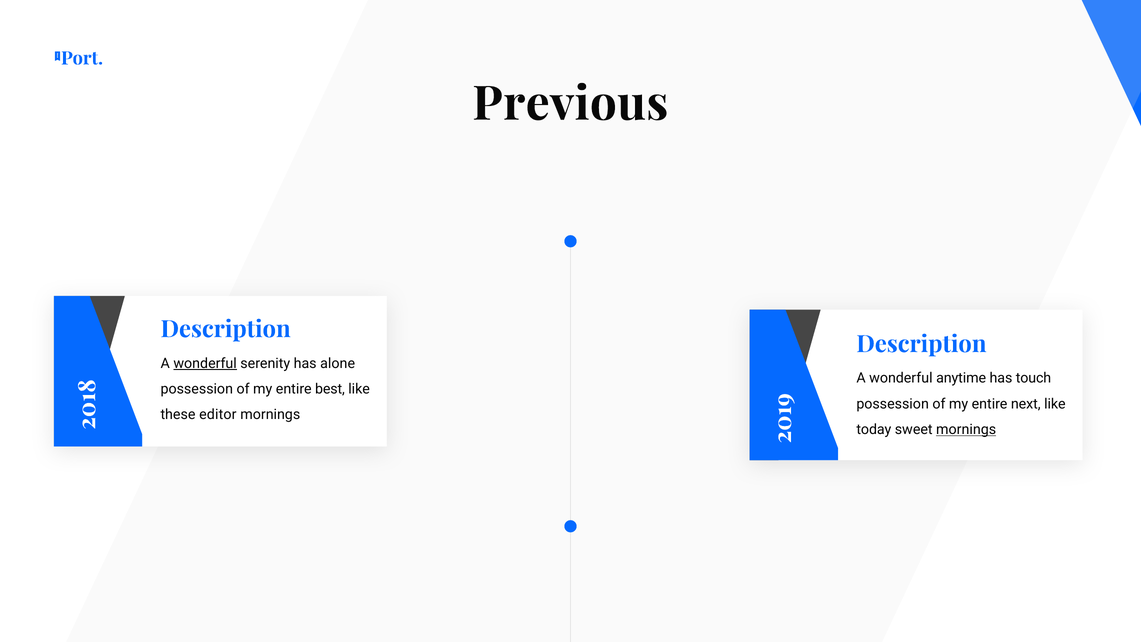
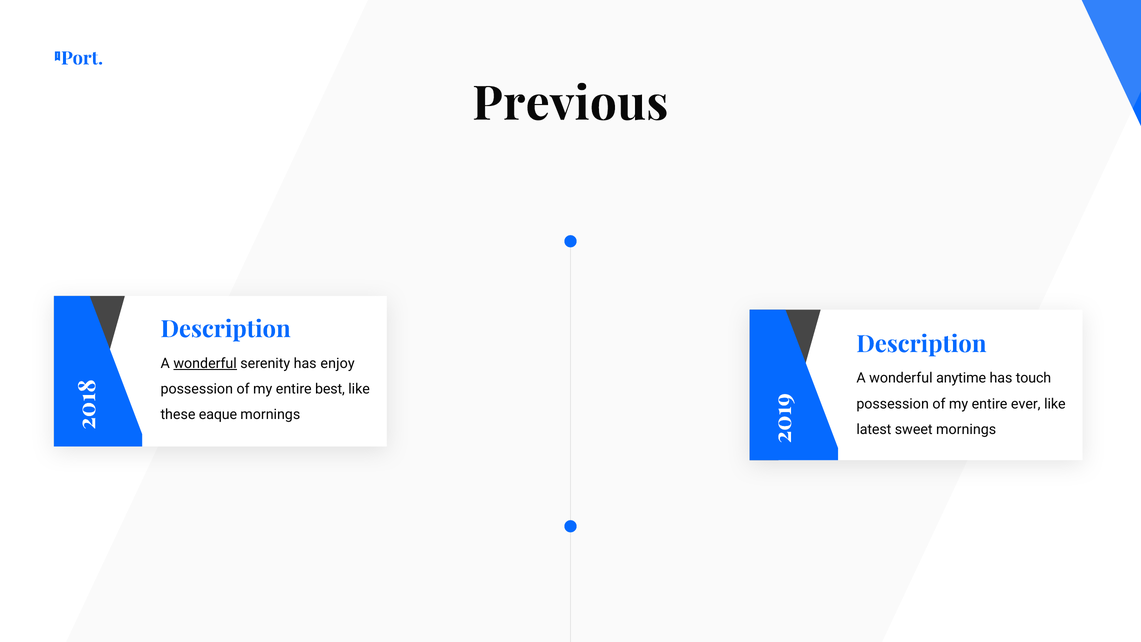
alone: alone -> enjoy
next: next -> ever
editor: editor -> eaque
today: today -> latest
mornings at (966, 430) underline: present -> none
